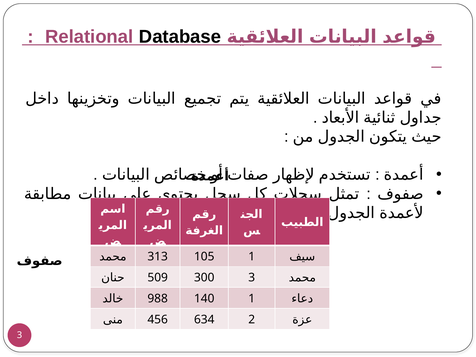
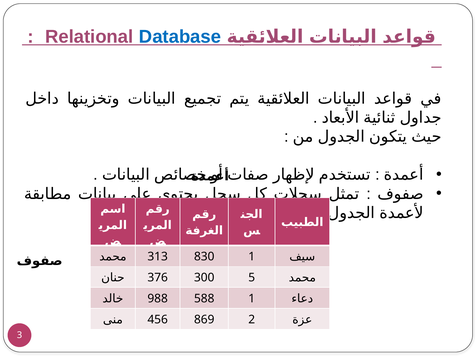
Database colour: black -> blue
105: 105 -> 830
509: 509 -> 376
300 3: 3 -> 5
140: 140 -> 588
634: 634 -> 869
